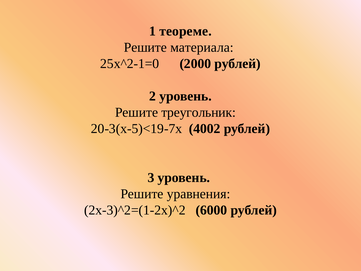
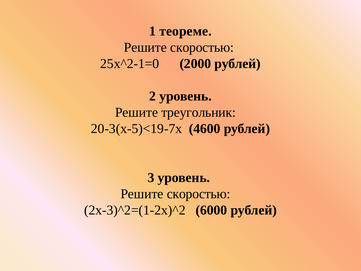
материала at (202, 47): материала -> скоростью
4002: 4002 -> 4600
уравнения at (199, 194): уравнения -> скоростью
